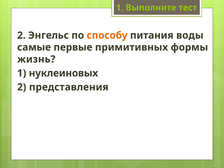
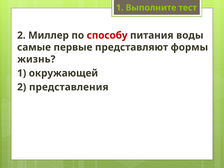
Энгельс: Энгельс -> Миллер
способу colour: orange -> red
примитивных: примитивных -> представляют
нуклеиновых: нуклеиновых -> окружающей
